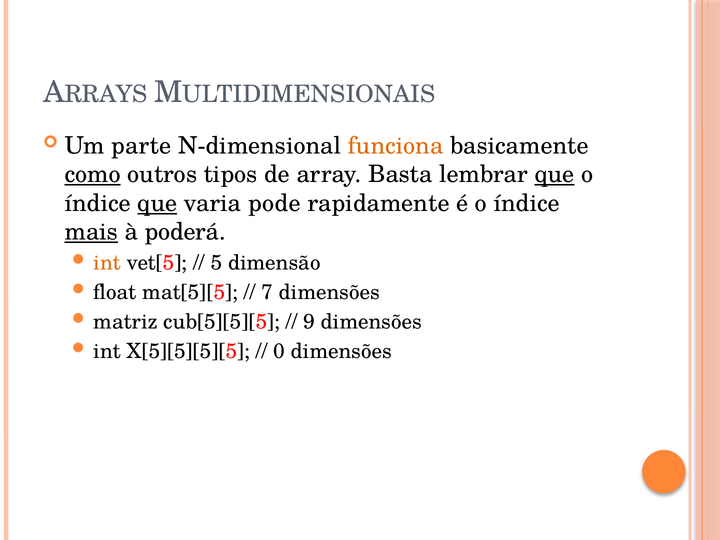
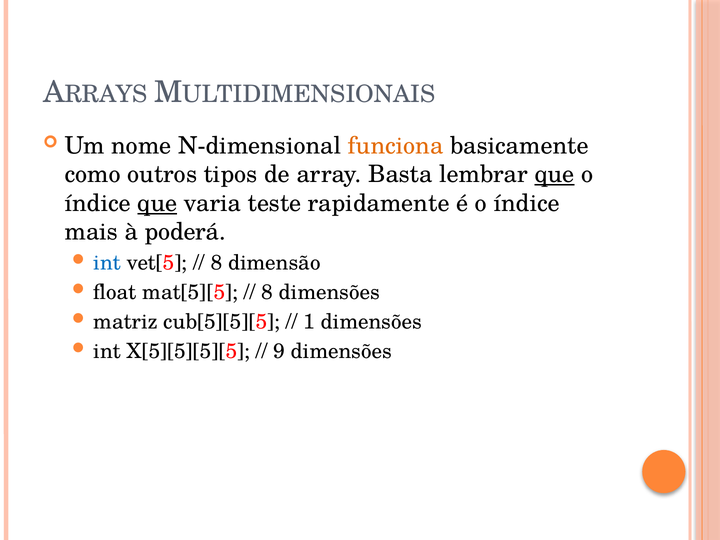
parte: parte -> nome
como underline: present -> none
pode: pode -> teste
mais underline: present -> none
int at (107, 263) colour: orange -> blue
5 at (216, 263): 5 -> 8
7 at (267, 292): 7 -> 8
9: 9 -> 1
0: 0 -> 9
